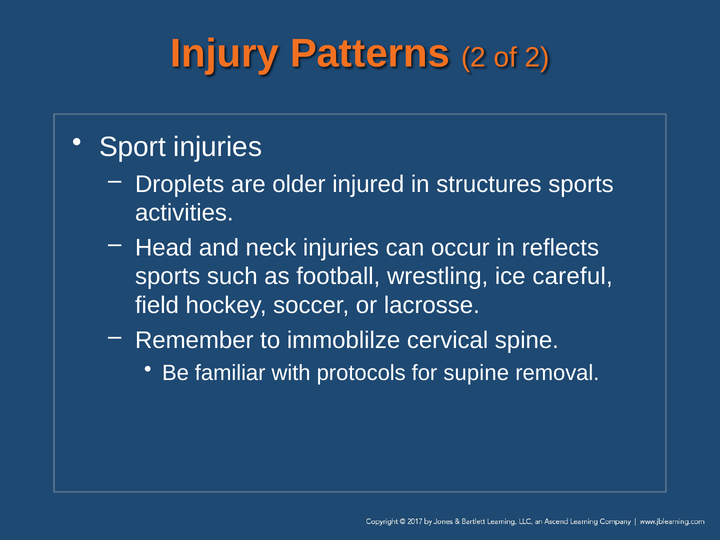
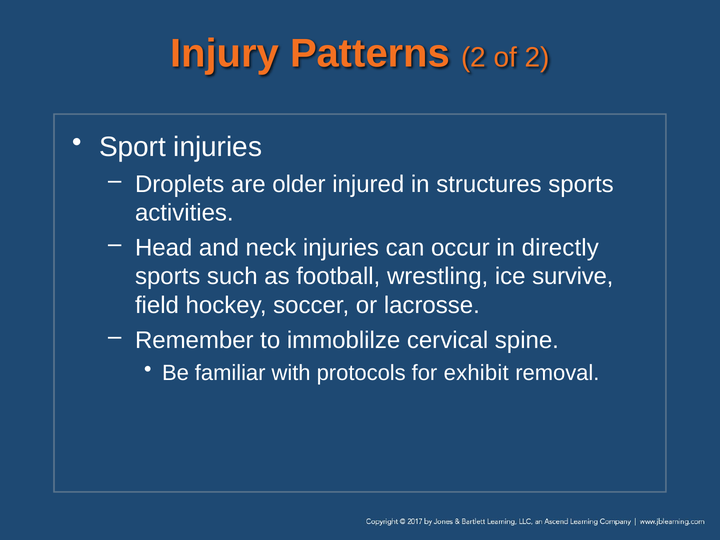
reflects: reflects -> directly
careful: careful -> survive
supine: supine -> exhibit
